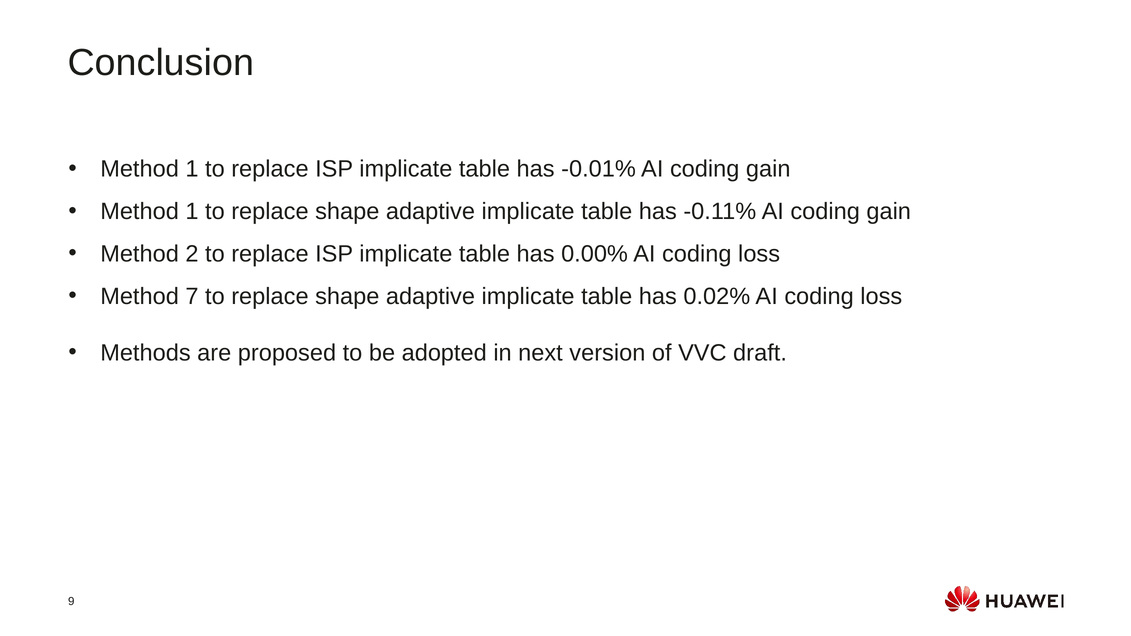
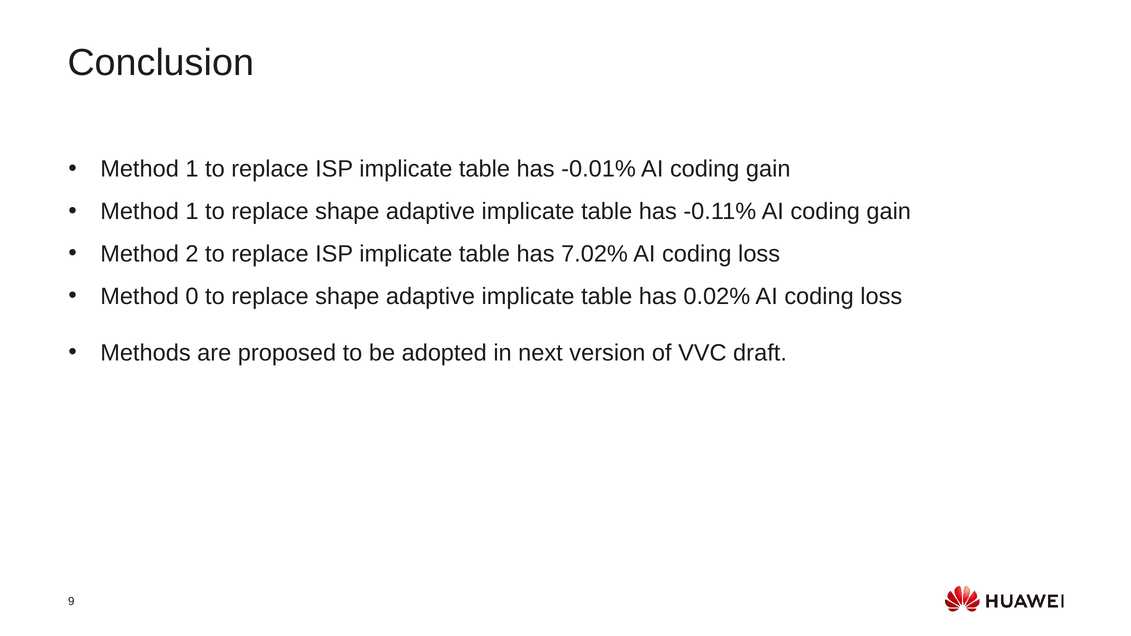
0.00%: 0.00% -> 7.02%
7: 7 -> 0
